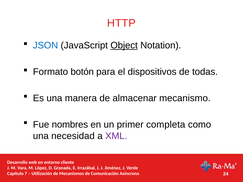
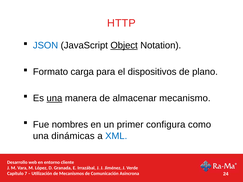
botón: botón -> carga
todas: todas -> plano
una at (54, 98) underline: none -> present
completa: completa -> configura
necesidad: necesidad -> dinámicas
XML colour: purple -> blue
